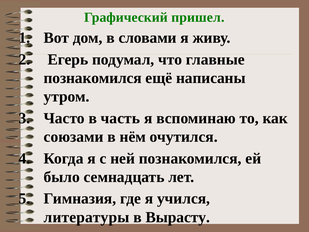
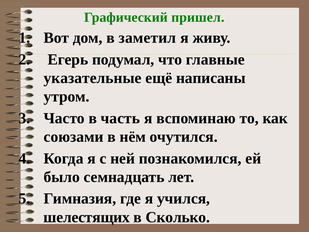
словами: словами -> заметил
познакомился at (93, 78): познакомился -> указательные
литературы: литературы -> шелестящих
Вырасту: Вырасту -> Сколько
